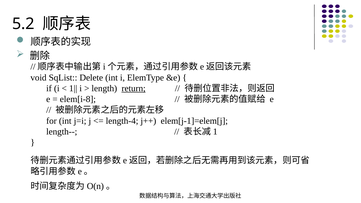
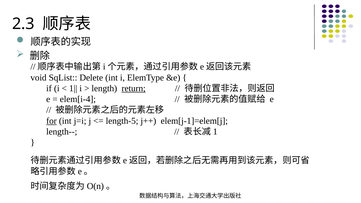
5.2: 5.2 -> 2.3
elem[i-8: elem[i-8 -> elem[i-4
for underline: none -> present
length-4: length-4 -> length-5
